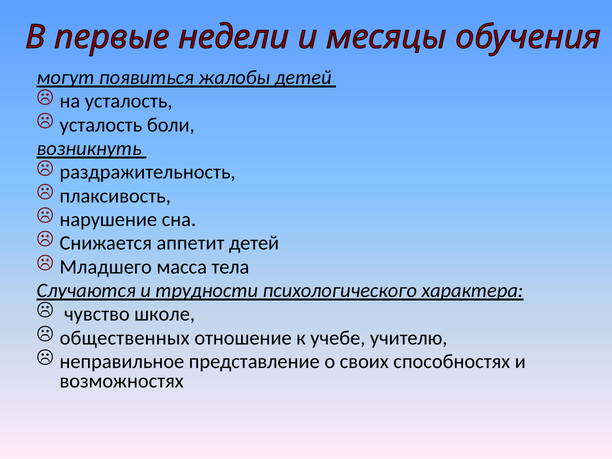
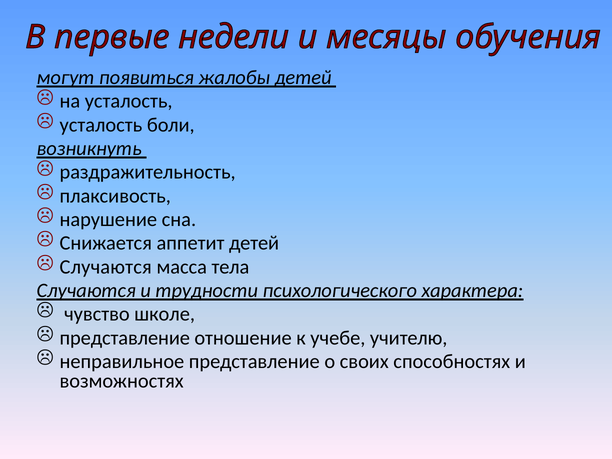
Младшего at (106, 267): Младшего -> Случаются
общественных at (125, 338): общественных -> представление
